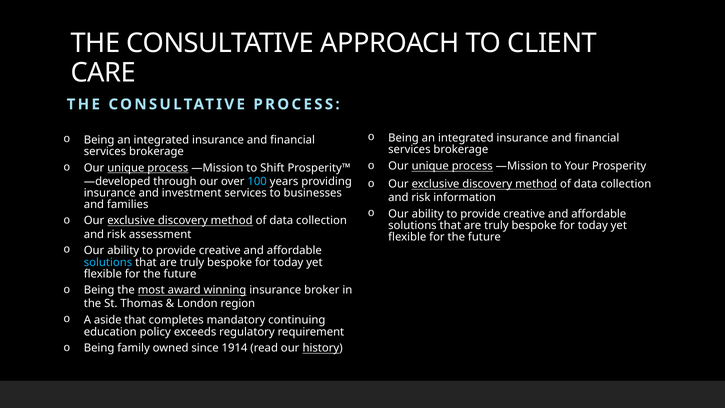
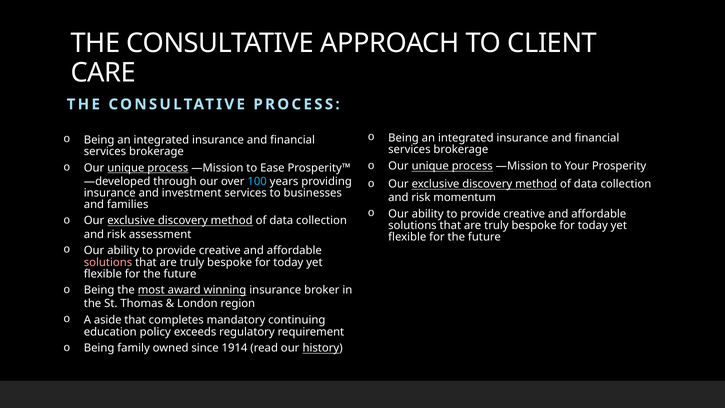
Shift: Shift -> Ease
information: information -> momentum
solutions at (108, 262) colour: light blue -> pink
